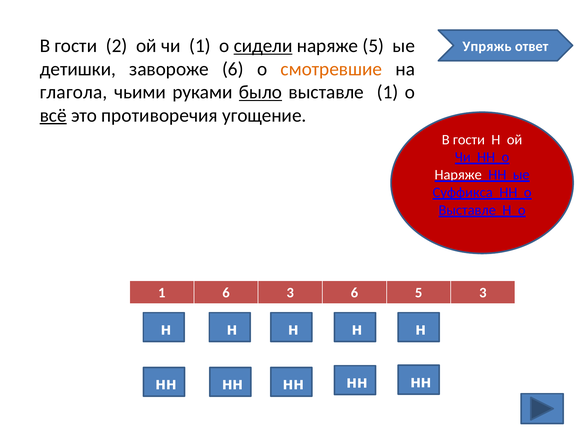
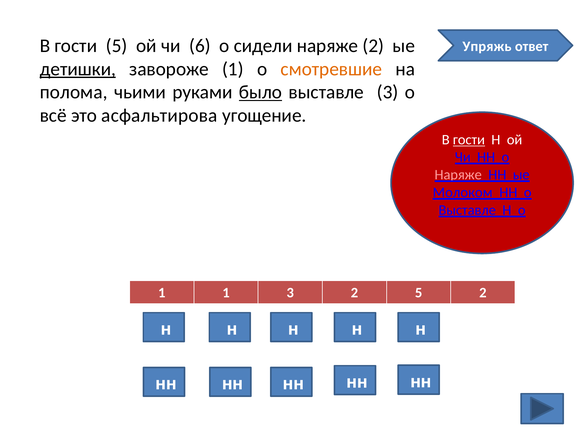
гости 2: 2 -> 5
чи 1: 1 -> 6
сидели underline: present -> none
наряже 5: 5 -> 2
детишки underline: none -> present
завороже 6: 6 -> 1
глагола: глагола -> полома
выставле 1: 1 -> 3
всё underline: present -> none
противоречия: противоречия -> асфальтирова
гости at (469, 140) underline: none -> present
Наряже at (458, 175) colour: white -> pink
Суффикса: Суффикса -> Молоком
1 6: 6 -> 1
3 6: 6 -> 2
5 3: 3 -> 2
